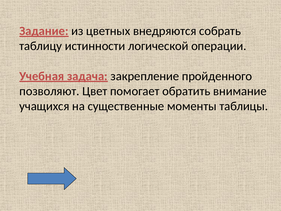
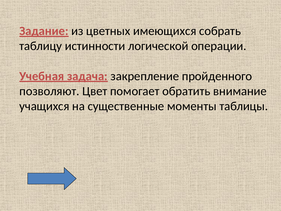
внедряются: внедряются -> имеющихся
